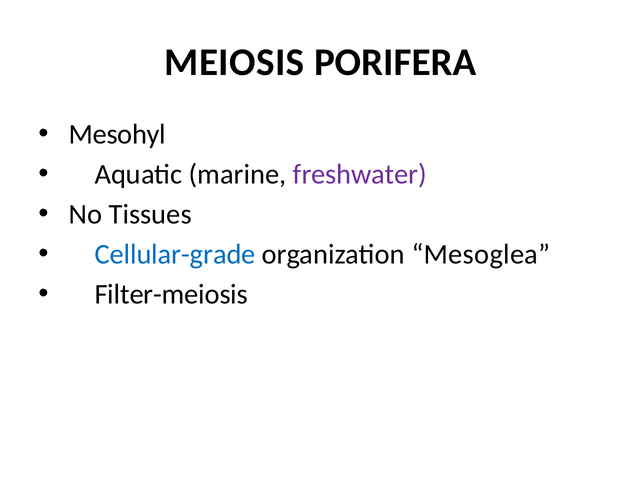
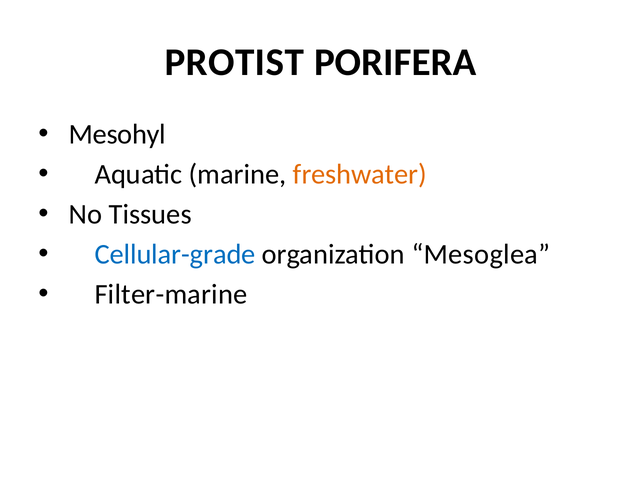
MEIOSIS: MEIOSIS -> PROTIST
freshwater colour: purple -> orange
Filter-meiosis: Filter-meiosis -> Filter-marine
